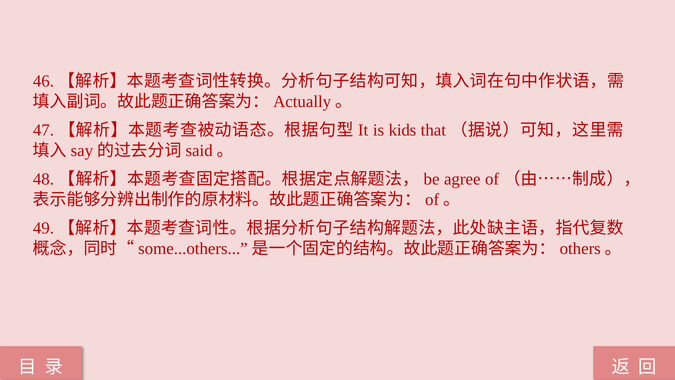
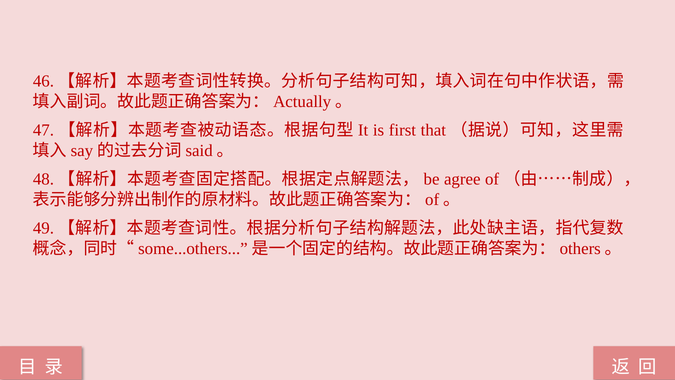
kids: kids -> first
